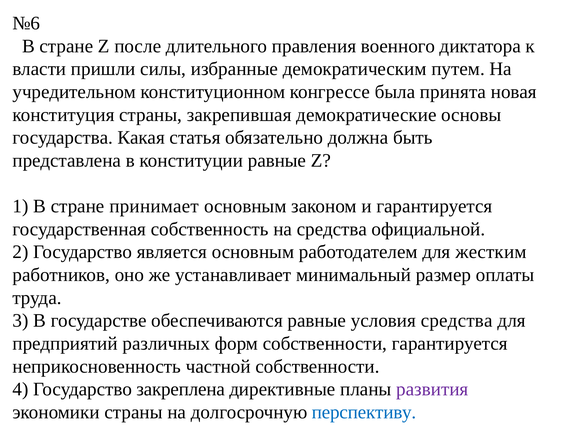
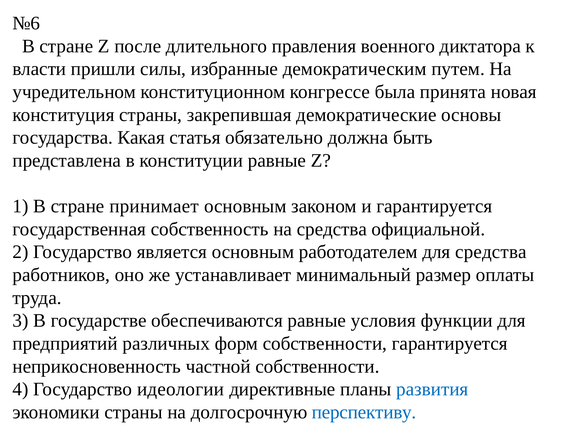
для жестким: жестким -> средства
условия средства: средства -> функции
закреплена: закреплена -> идеологии
развития colour: purple -> blue
